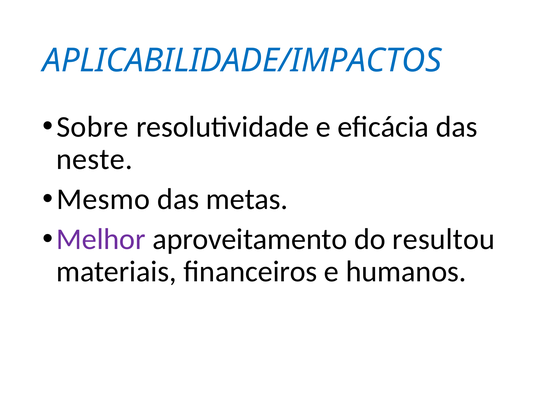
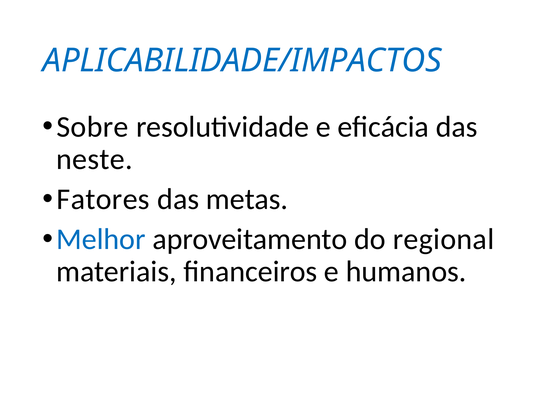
Mesmo: Mesmo -> Fatores
Melhor colour: purple -> blue
resultou: resultou -> regional
